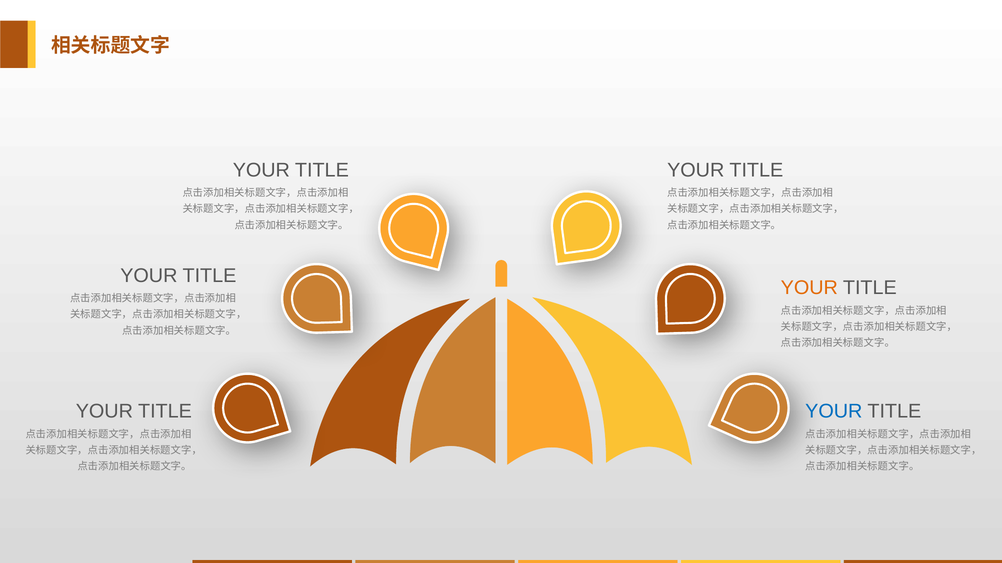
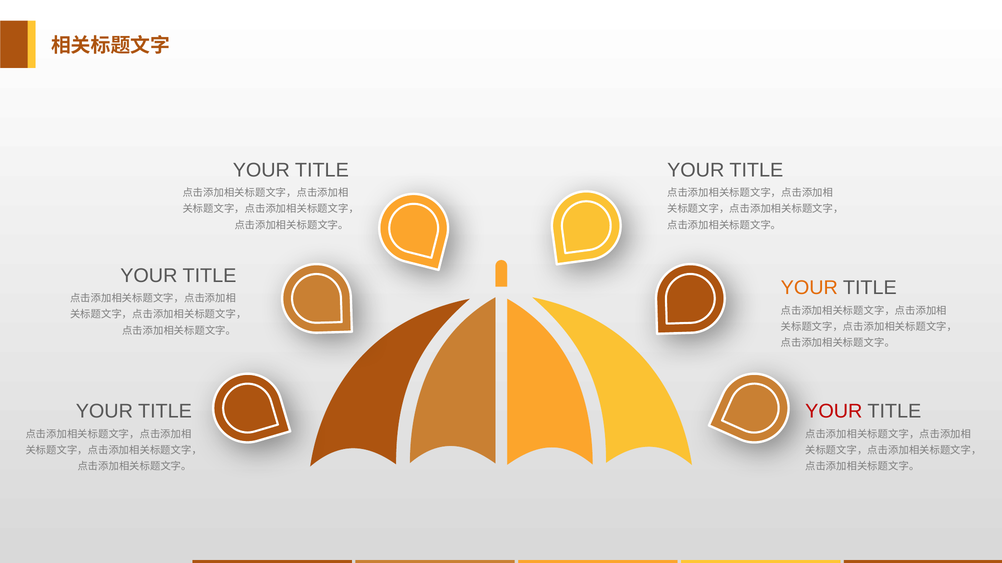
YOUR at (834, 412) colour: blue -> red
